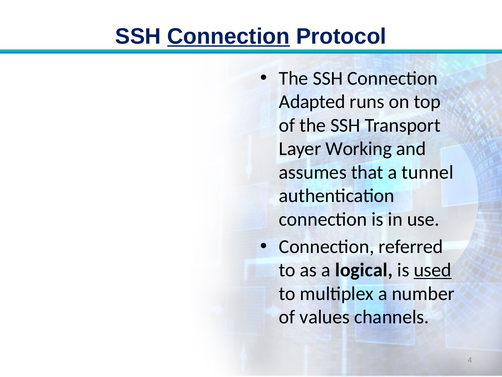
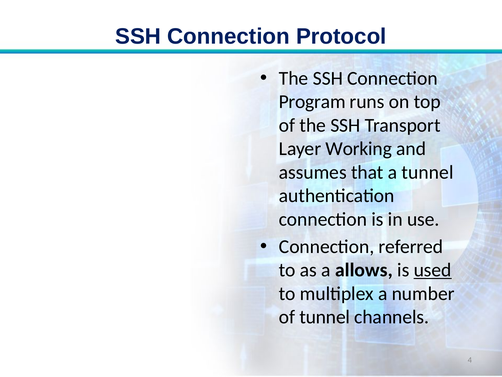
Connection at (229, 36) underline: present -> none
Adapted: Adapted -> Program
logical: logical -> allows
of values: values -> tunnel
